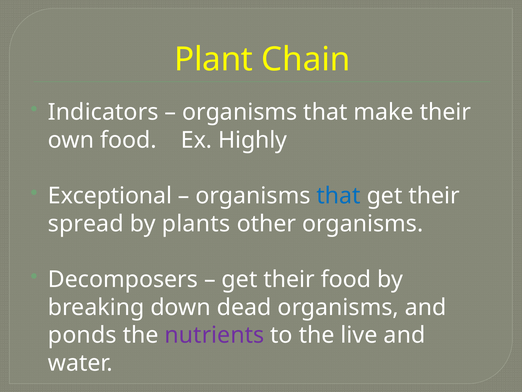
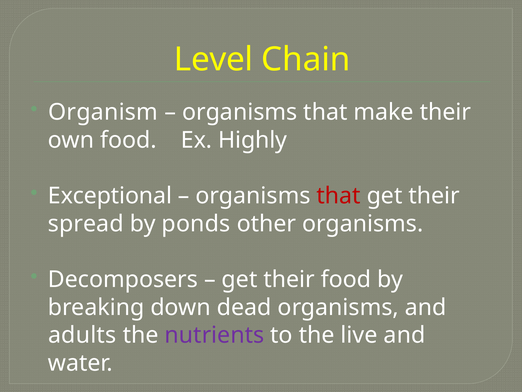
Plant: Plant -> Level
Indicators: Indicators -> Organism
that at (339, 196) colour: blue -> red
plants: plants -> ponds
ponds: ponds -> adults
